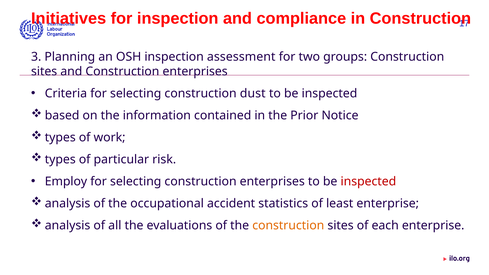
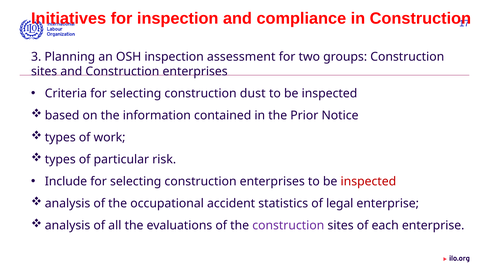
Employ: Employ -> Include
least: least -> legal
construction at (288, 225) colour: orange -> purple
